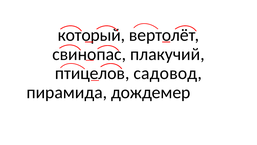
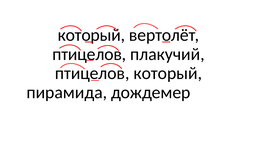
свинопас at (89, 54): свинопас -> птицелов
птицелов садовод: садовод -> который
